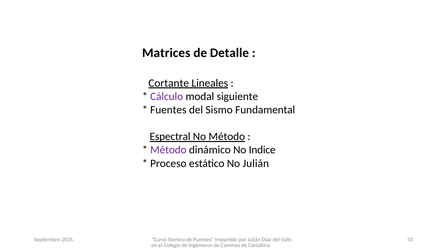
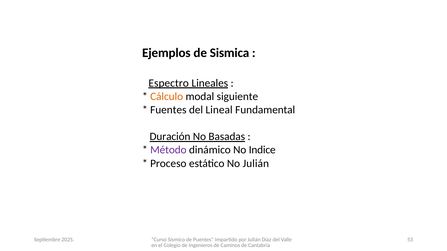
Matrices: Matrices -> Ejemplos
Detalle: Detalle -> Sismica
Cortante: Cortante -> Espectro
Cálculo colour: purple -> orange
Sismo: Sismo -> Lineal
Espectral: Espectral -> Duración
No Método: Método -> Basadas
